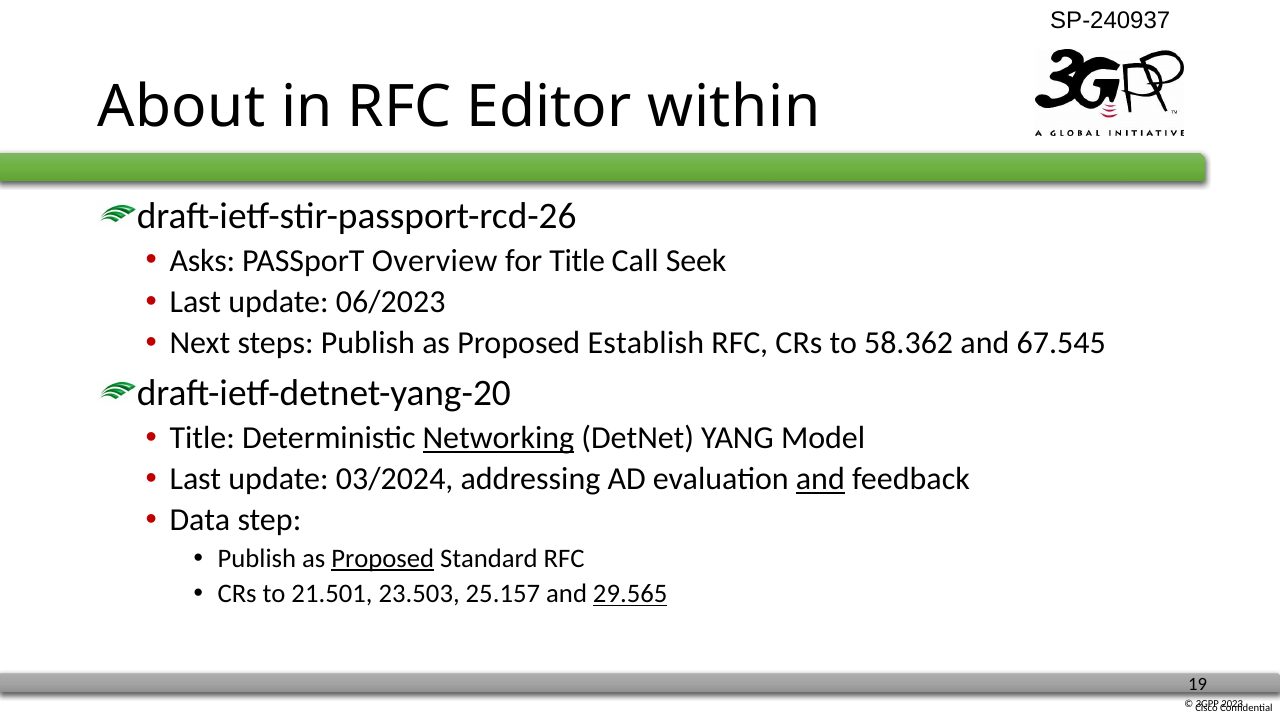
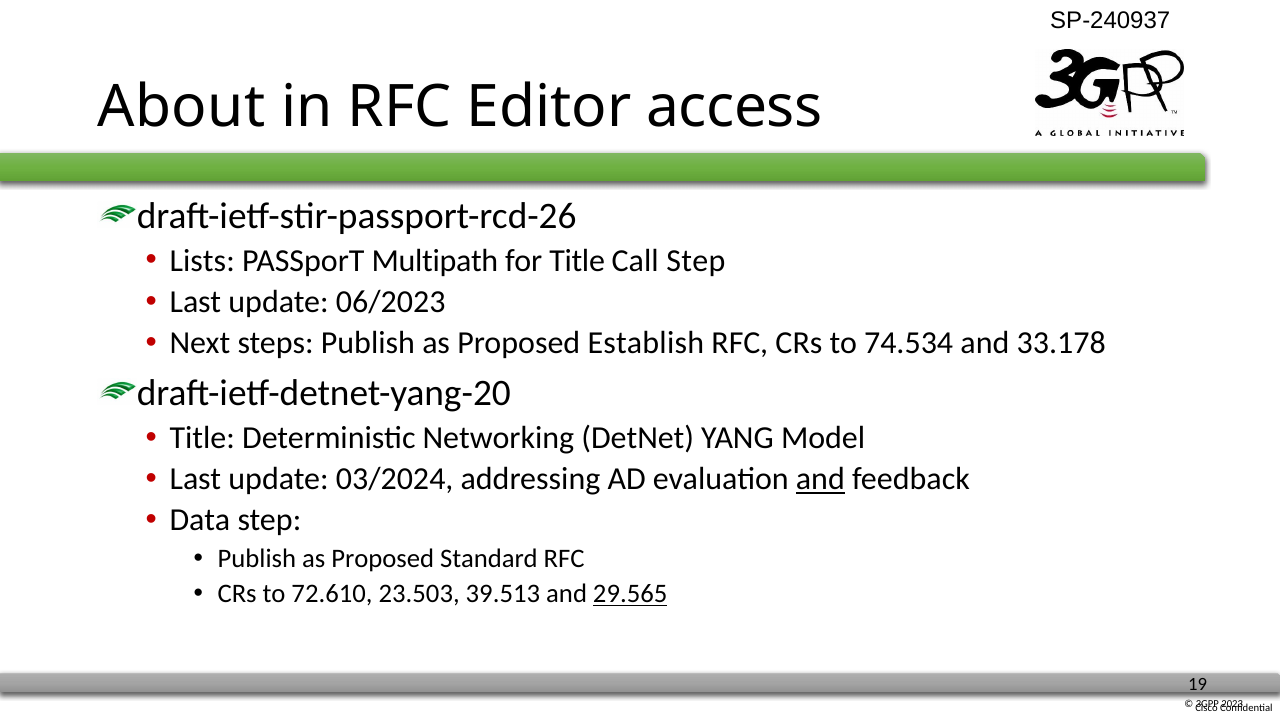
within: within -> access
Asks: Asks -> Lists
Overview: Overview -> Multipath
Call Seek: Seek -> Step
58.362: 58.362 -> 74.534
67.545: 67.545 -> 33.178
Networking underline: present -> none
Proposed at (383, 559) underline: present -> none
21.501: 21.501 -> 72.610
25.157: 25.157 -> 39.513
